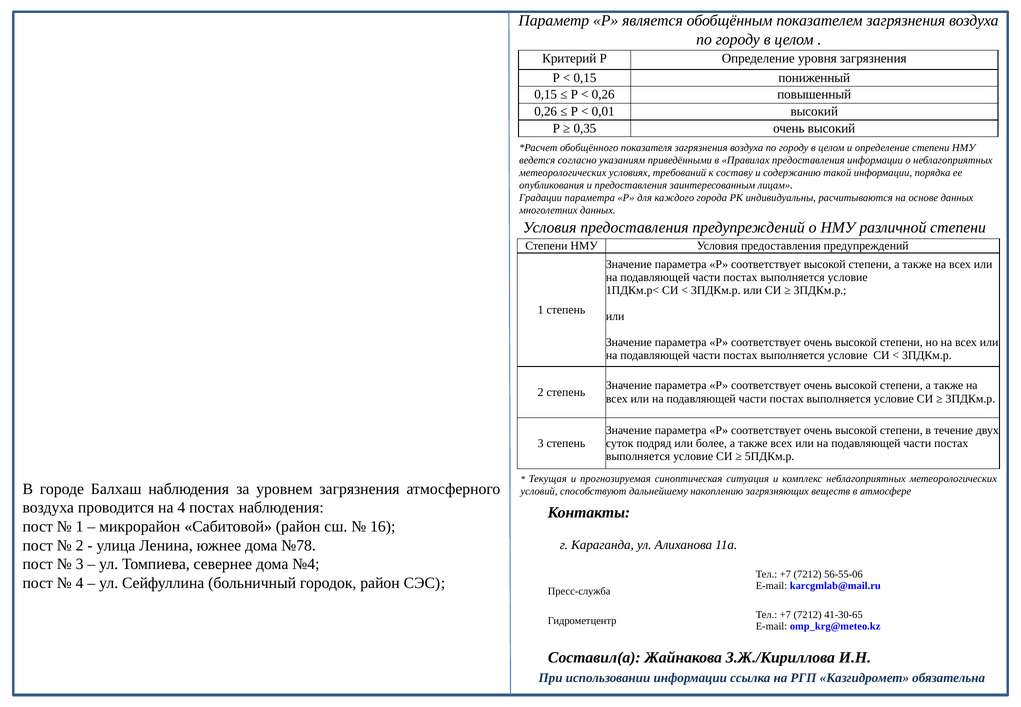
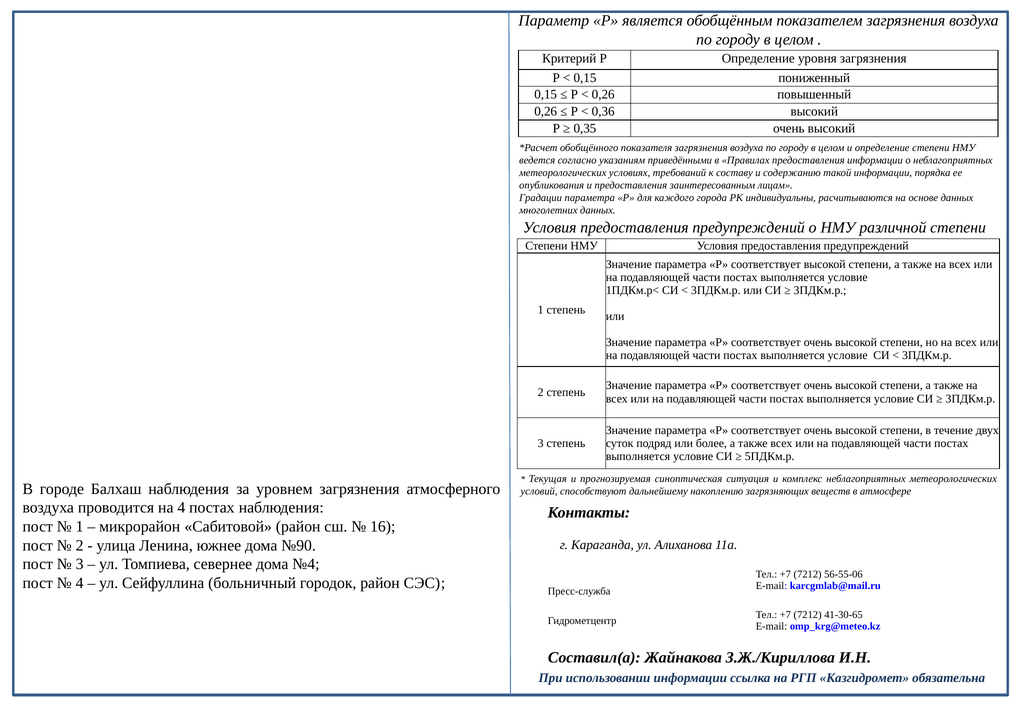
0,01: 0,01 -> 0,36
№78: №78 -> №90
